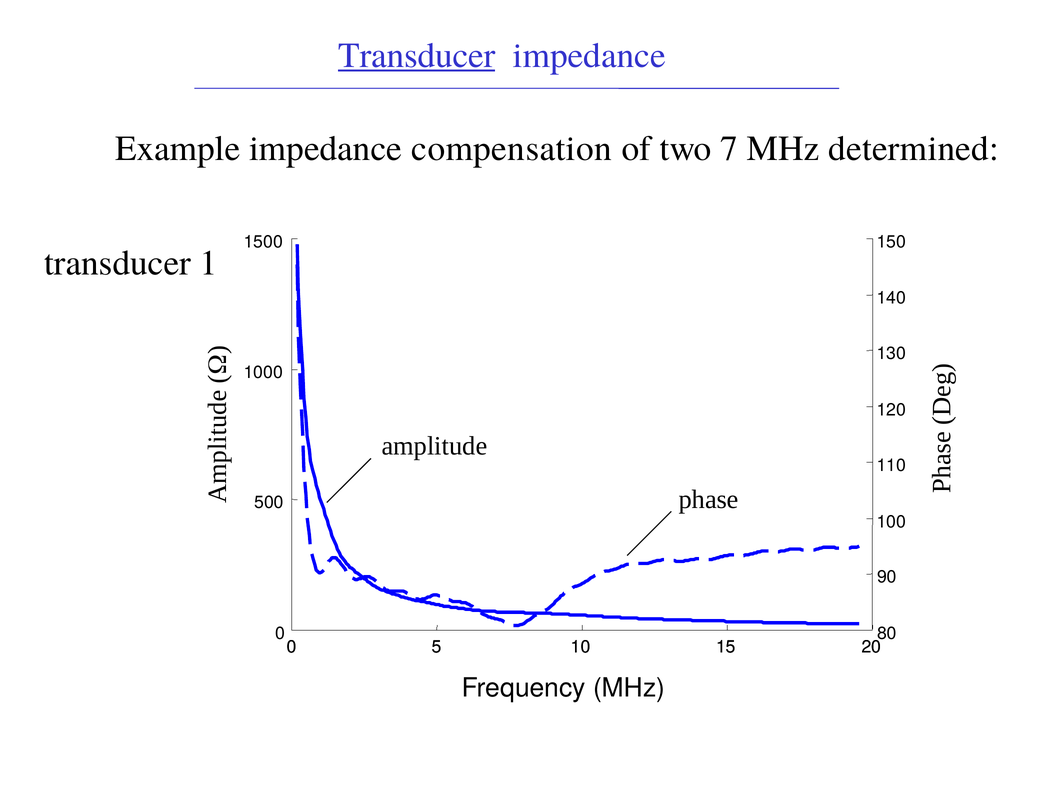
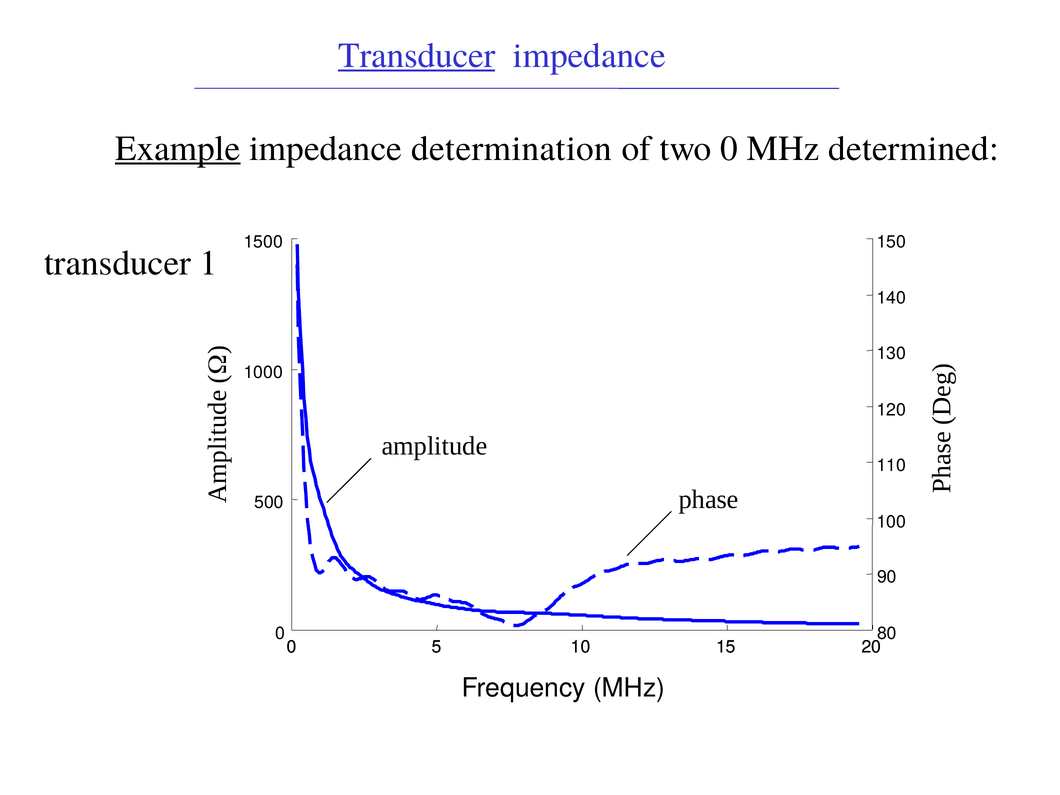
Example underline: none -> present
compensation: compensation -> determination
two 7: 7 -> 0
